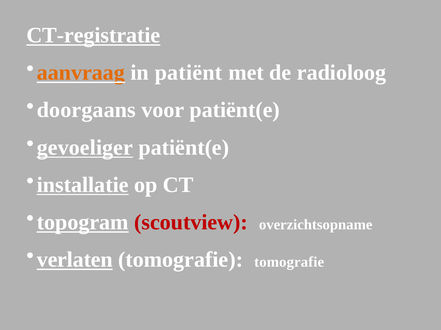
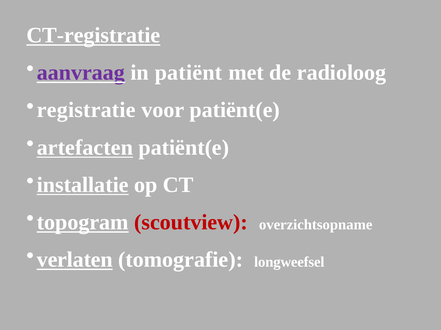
aanvraag colour: orange -> purple
doorgaans: doorgaans -> registratie
gevoeliger: gevoeliger -> artefacten
tomografie tomografie: tomografie -> longweefsel
